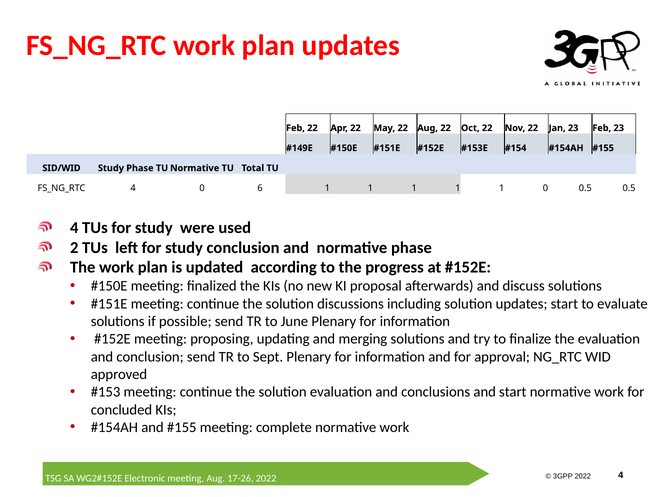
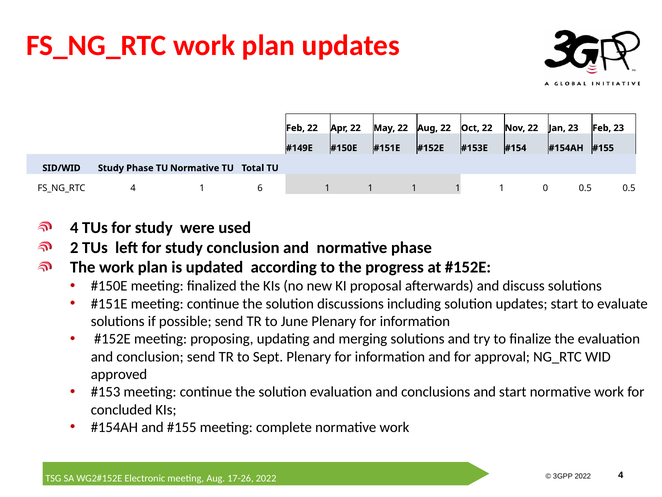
4 0: 0 -> 1
